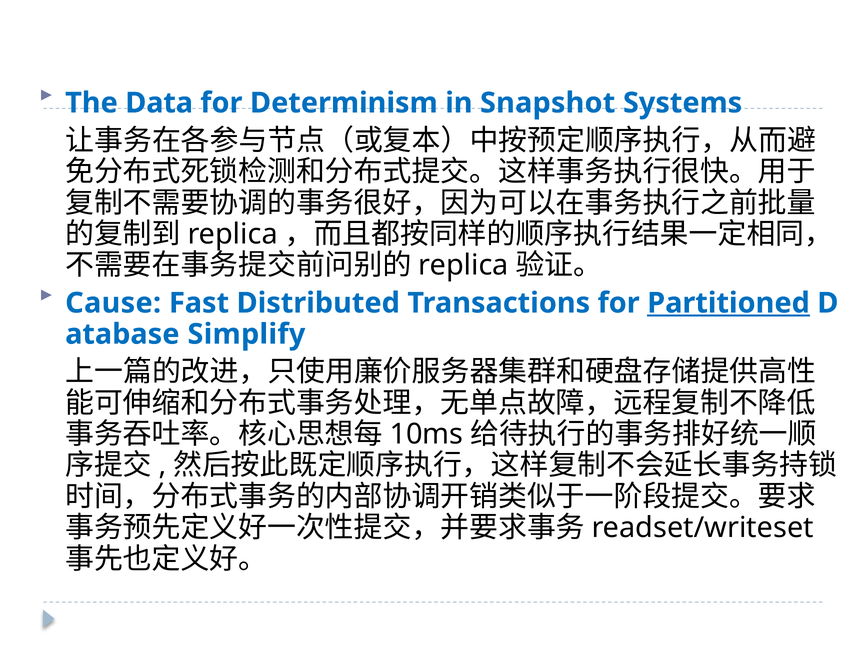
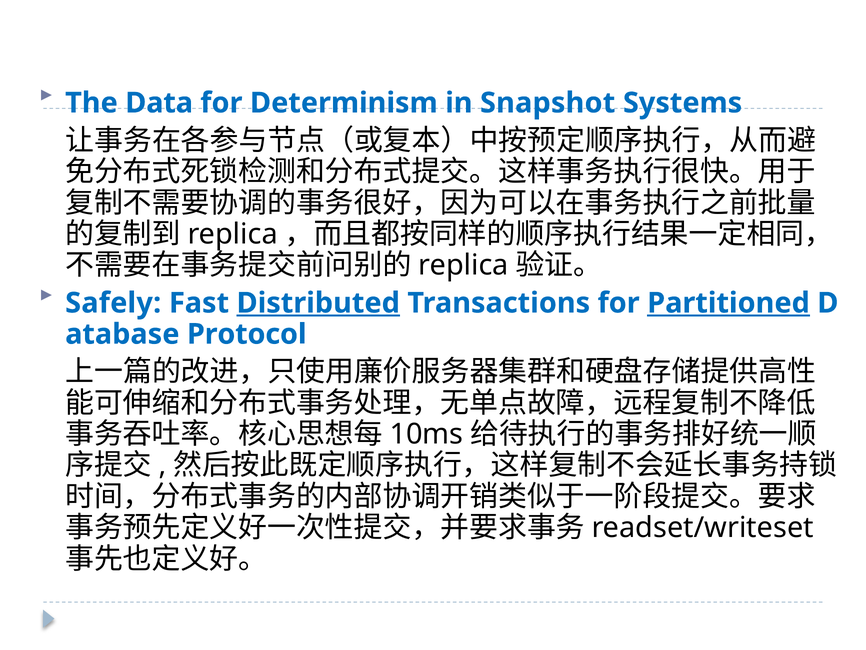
Cause: Cause -> Safely
Distributed underline: none -> present
Simplify: Simplify -> Protocol
